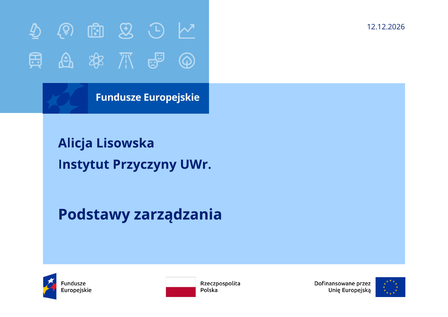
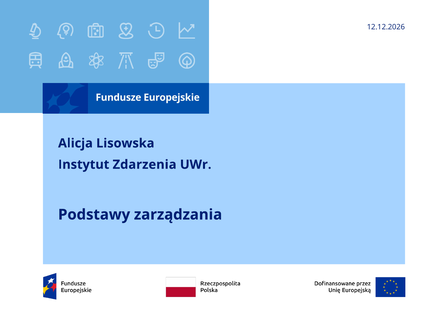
Przyczyny: Przyczyny -> Zdarzenia
